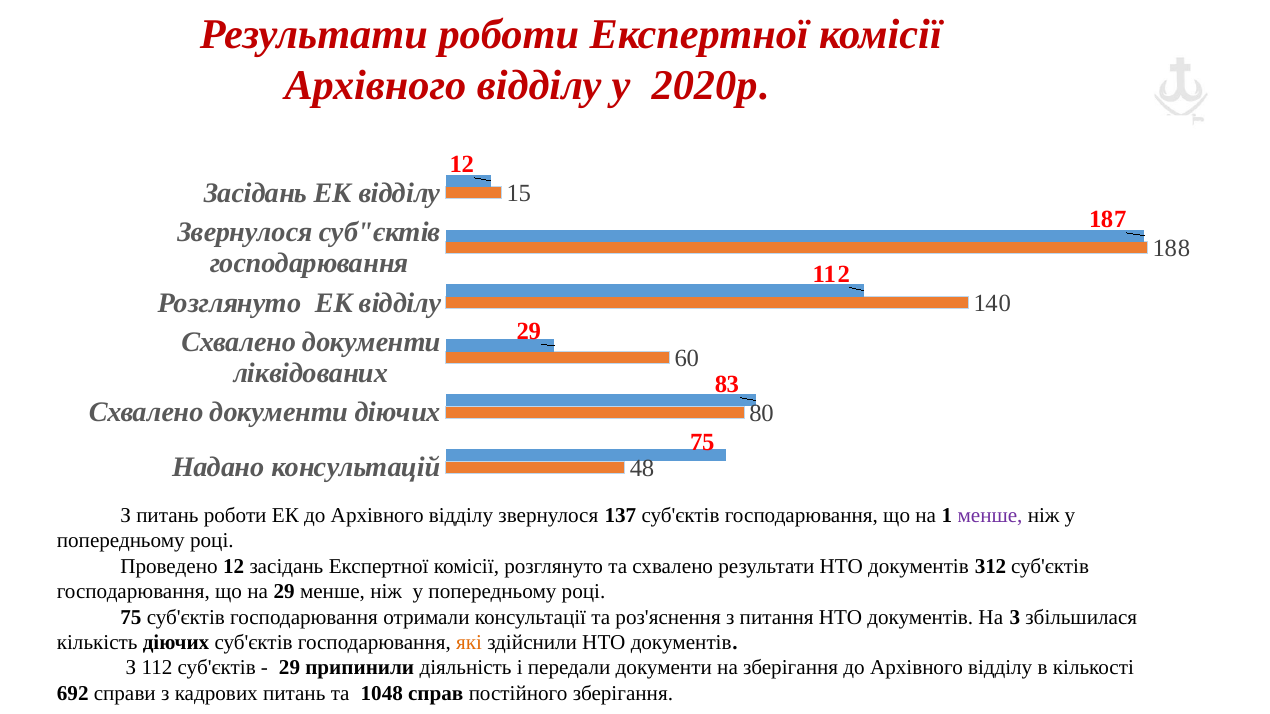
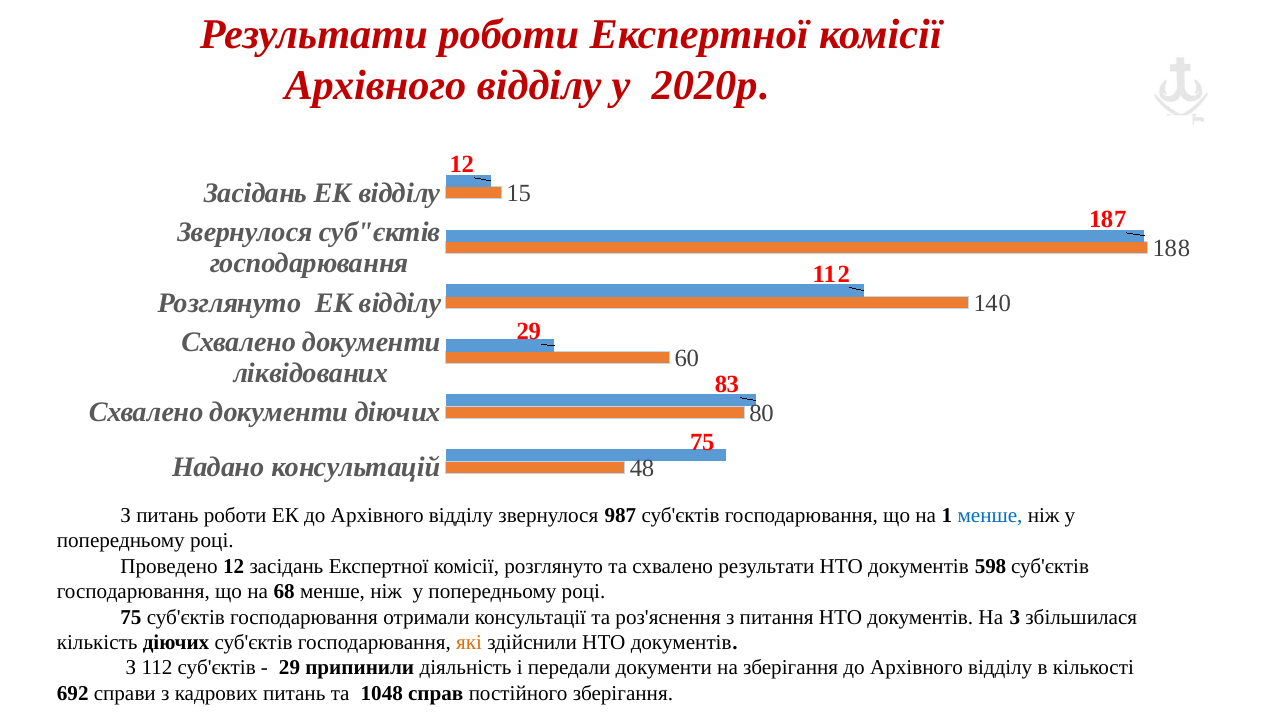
137: 137 -> 987
менше at (990, 516) colour: purple -> blue
312: 312 -> 598
на 29: 29 -> 68
